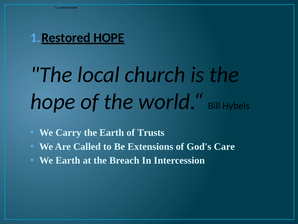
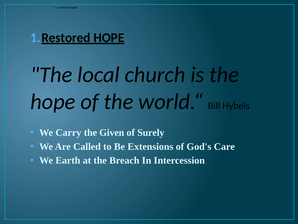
the Earth: Earth -> Given
Trusts: Trusts -> Surely
